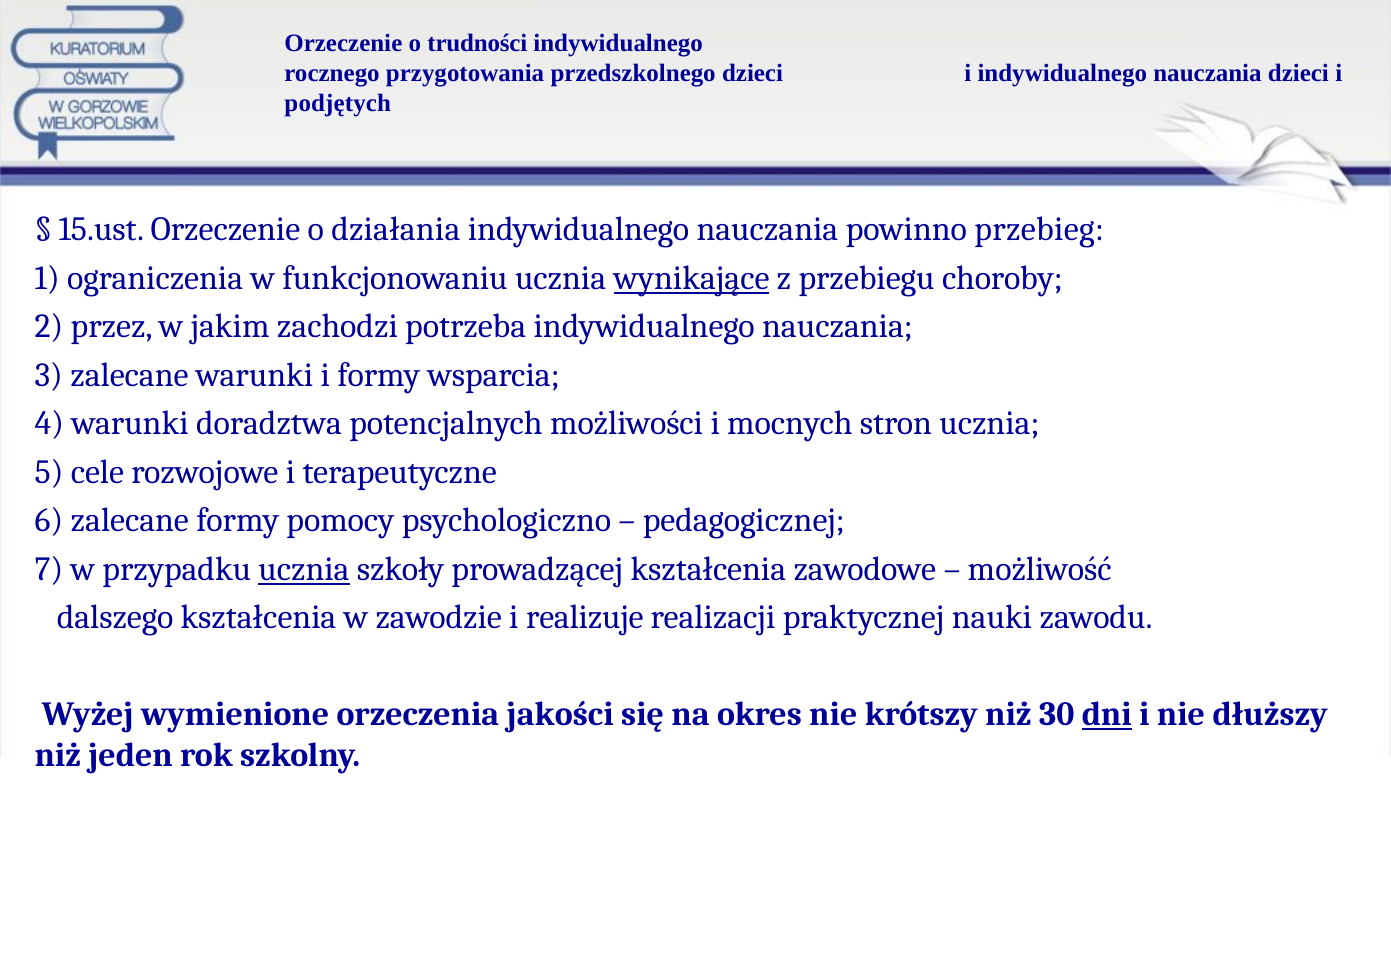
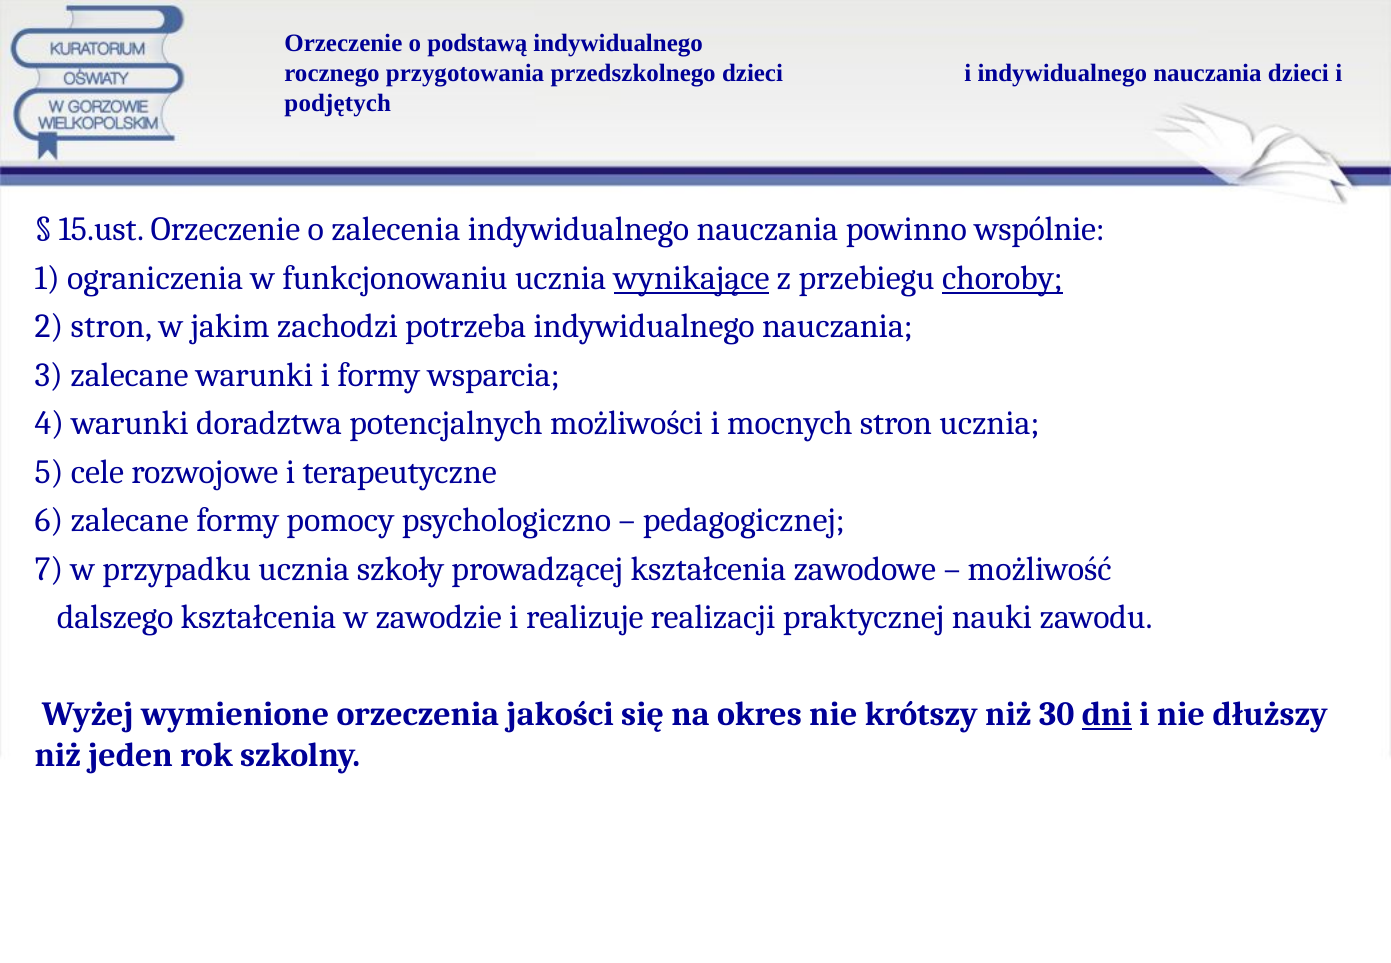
trudności: trudności -> podstawą
działania: działania -> zalecenia
przebieg: przebieg -> wspólnie
choroby underline: none -> present
2 przez: przez -> stron
ucznia at (304, 569) underline: present -> none
